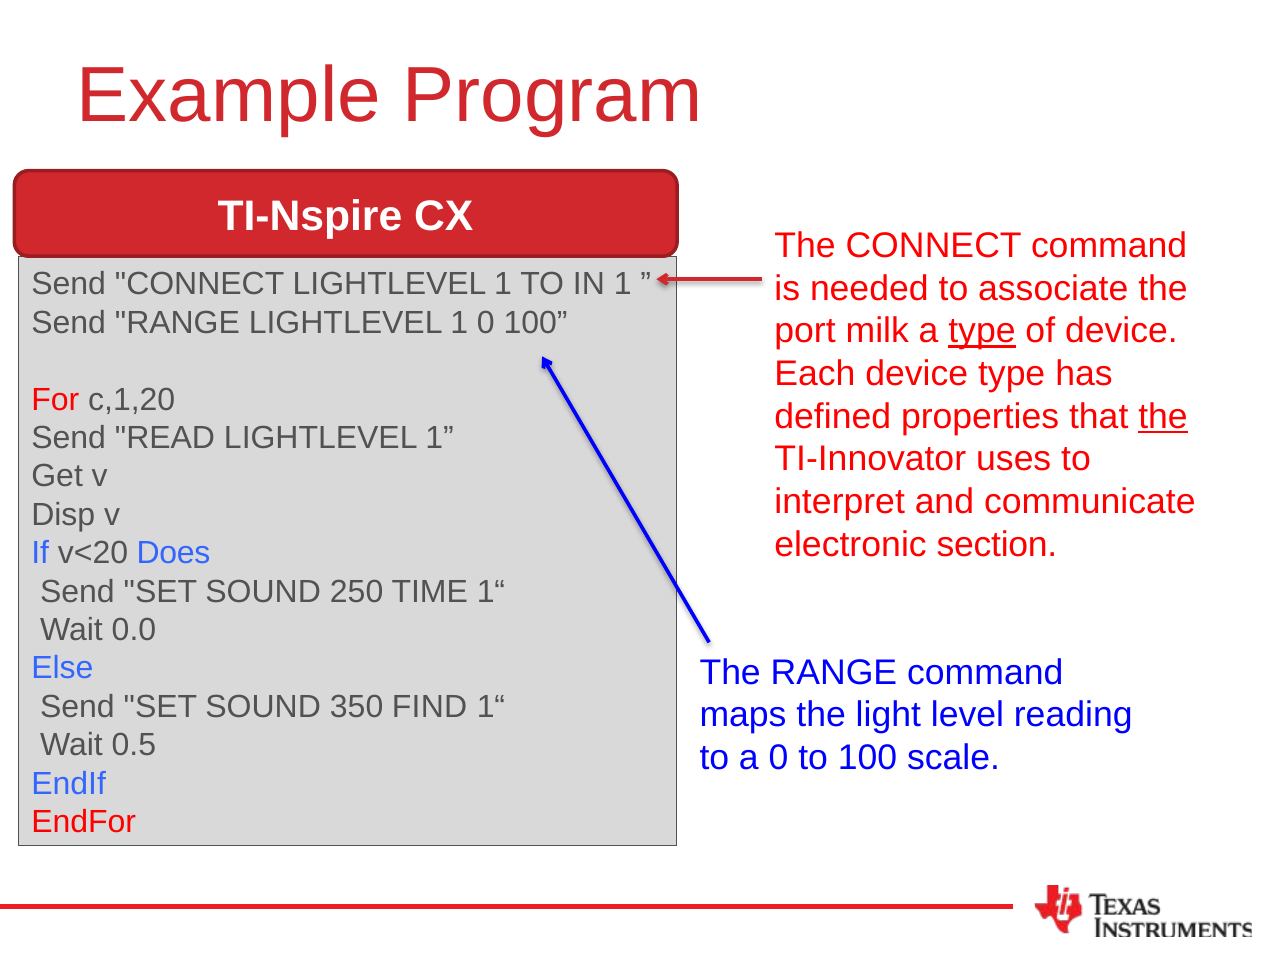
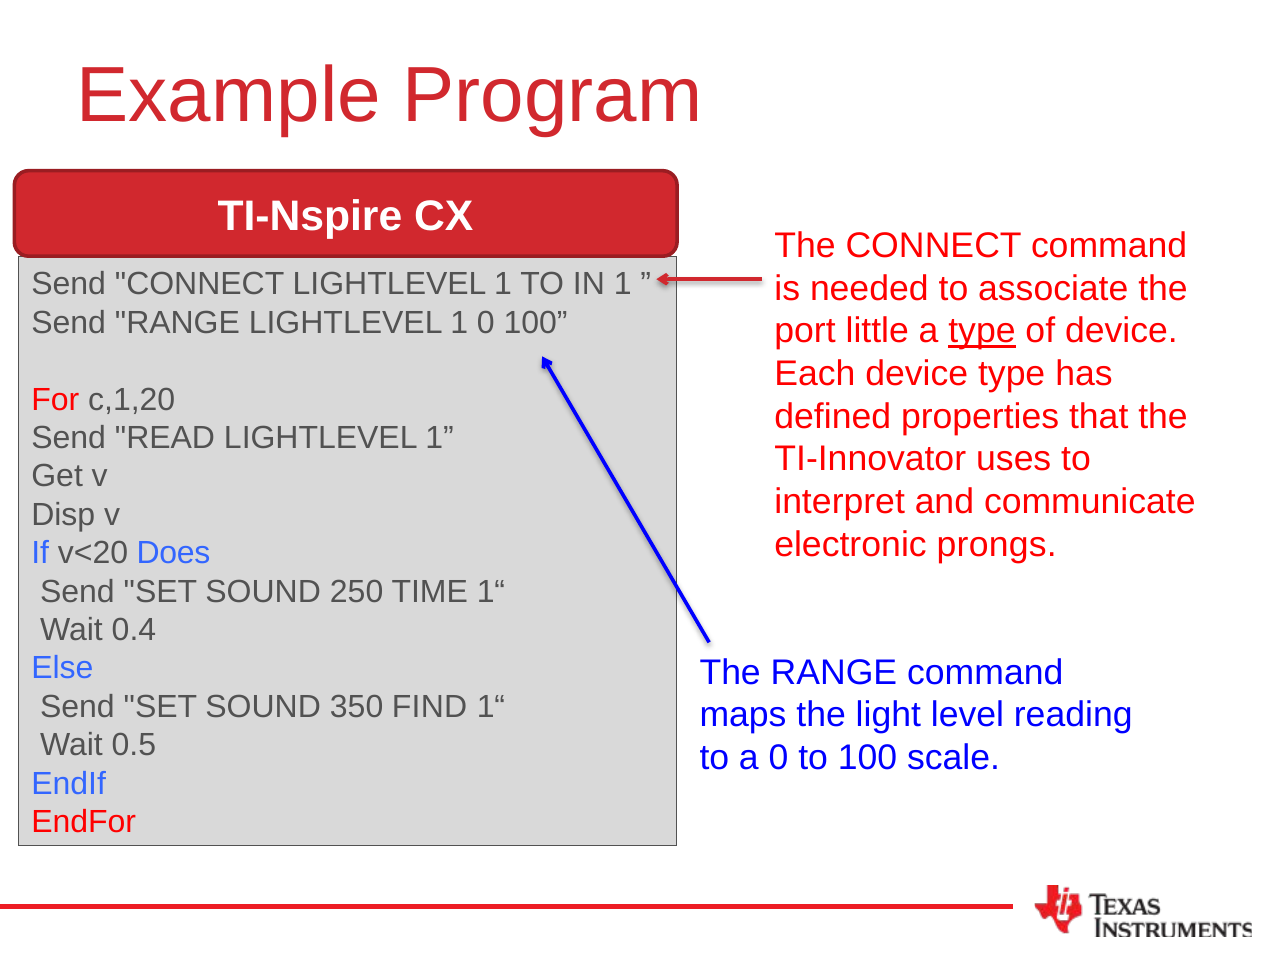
milk: milk -> little
the at (1163, 417) underline: present -> none
section: section -> prongs
0.0: 0.0 -> 0.4
